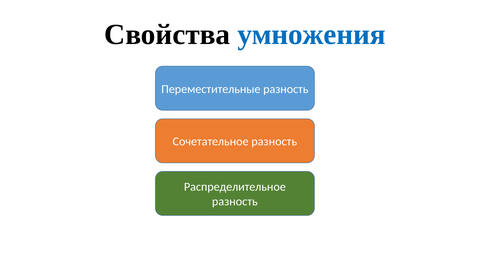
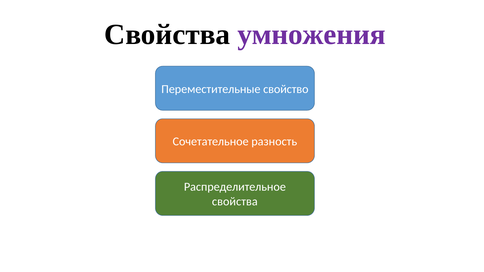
умножения colour: blue -> purple
Переместительные разность: разность -> свойство
разность at (235, 202): разность -> свойства
